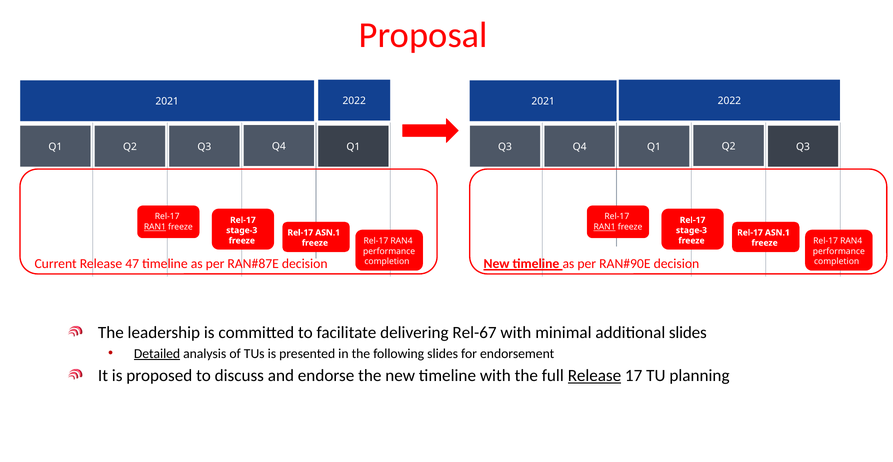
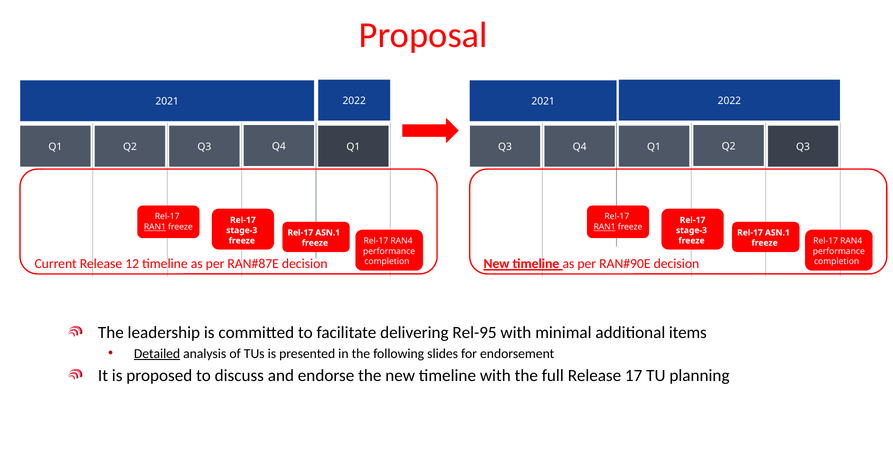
47: 47 -> 12
Rel-67: Rel-67 -> Rel-95
additional slides: slides -> items
Release at (594, 376) underline: present -> none
